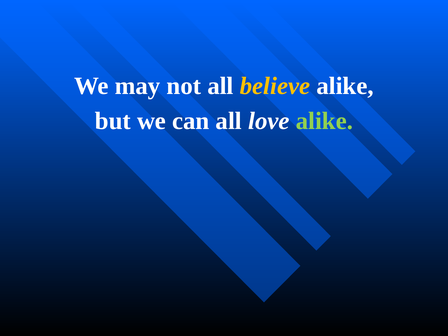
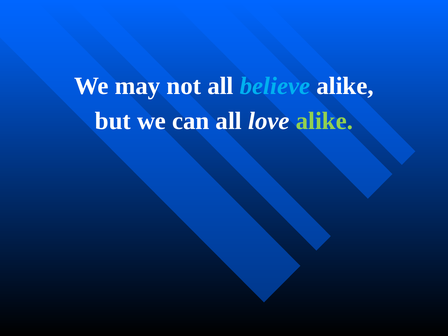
believe colour: yellow -> light blue
